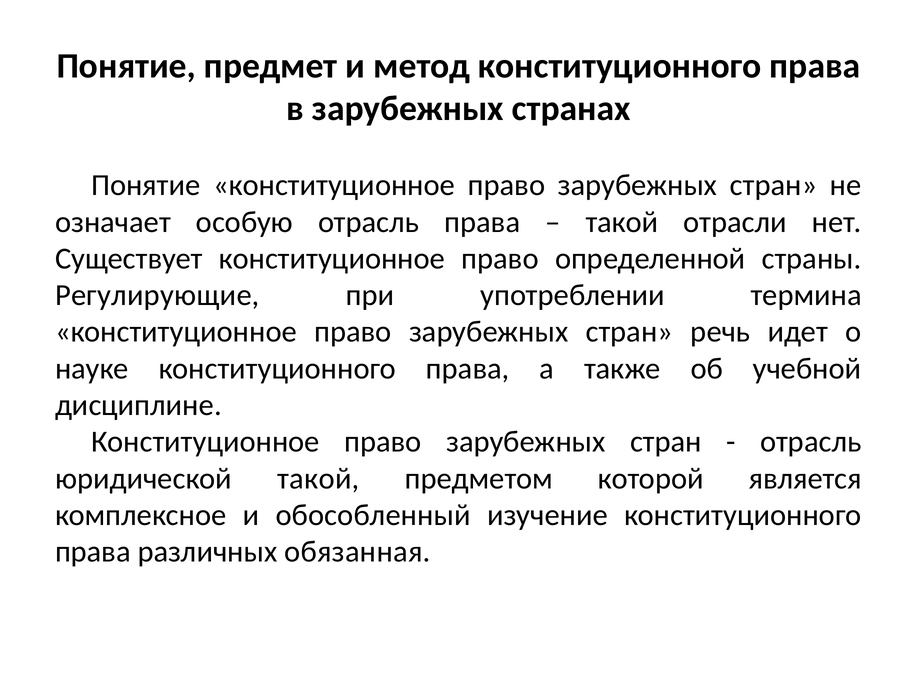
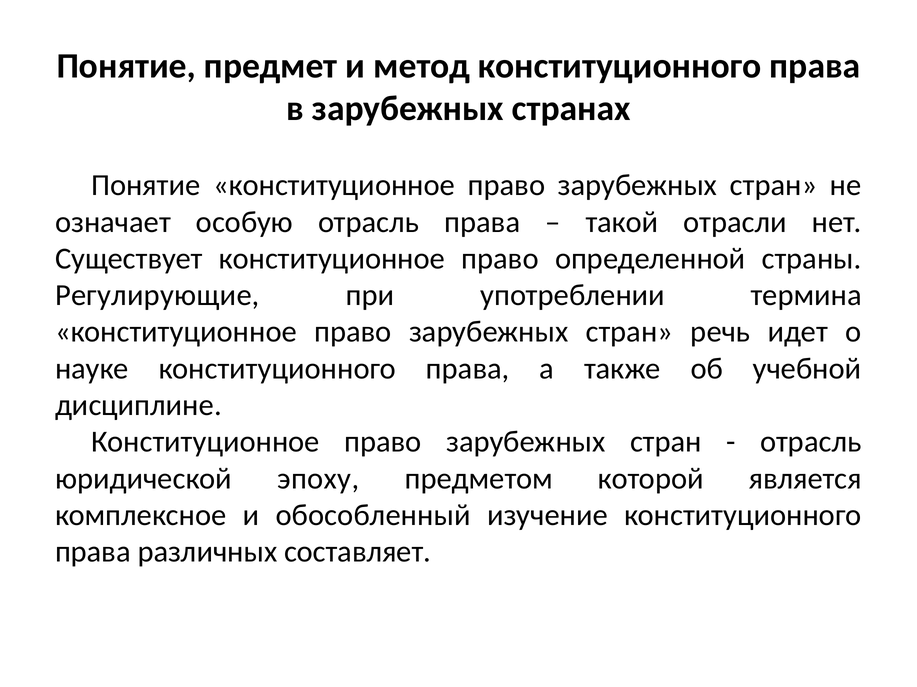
юридической такой: такой -> эпоху
обязанная: обязанная -> составляет
